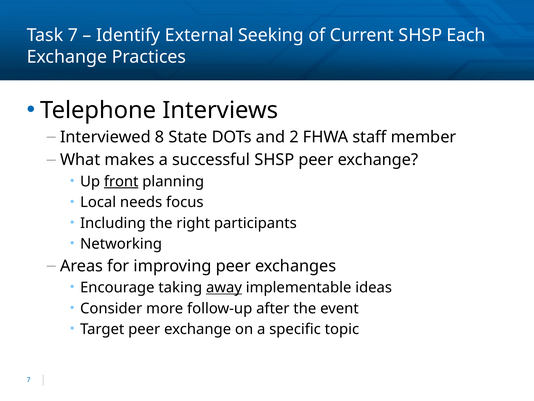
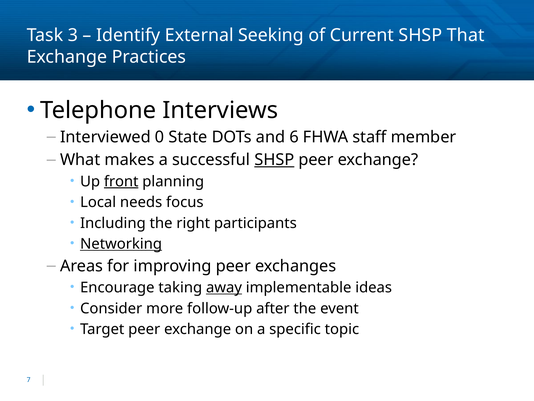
Task 7: 7 -> 3
Each: Each -> That
8: 8 -> 0
2: 2 -> 6
SHSP at (274, 160) underline: none -> present
Networking underline: none -> present
